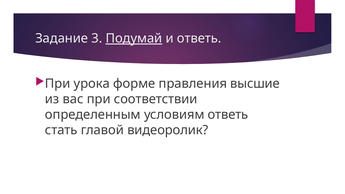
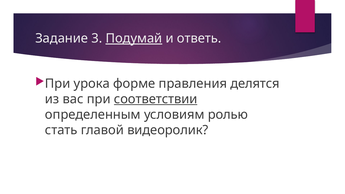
высшие: высшие -> делятся
соответствии underline: none -> present
условиям ответь: ответь -> ролью
